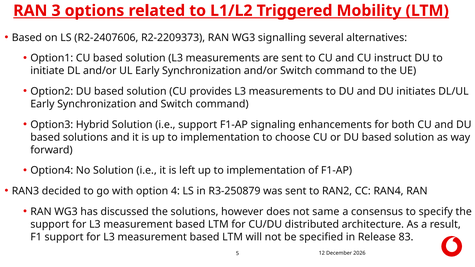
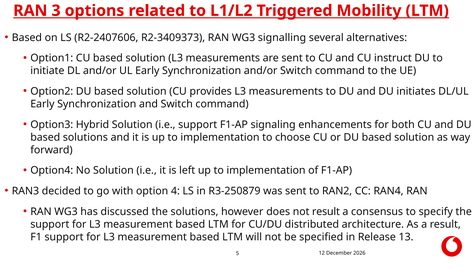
R2-2209373: R2-2209373 -> R2-3409373
not same: same -> result
83: 83 -> 13
